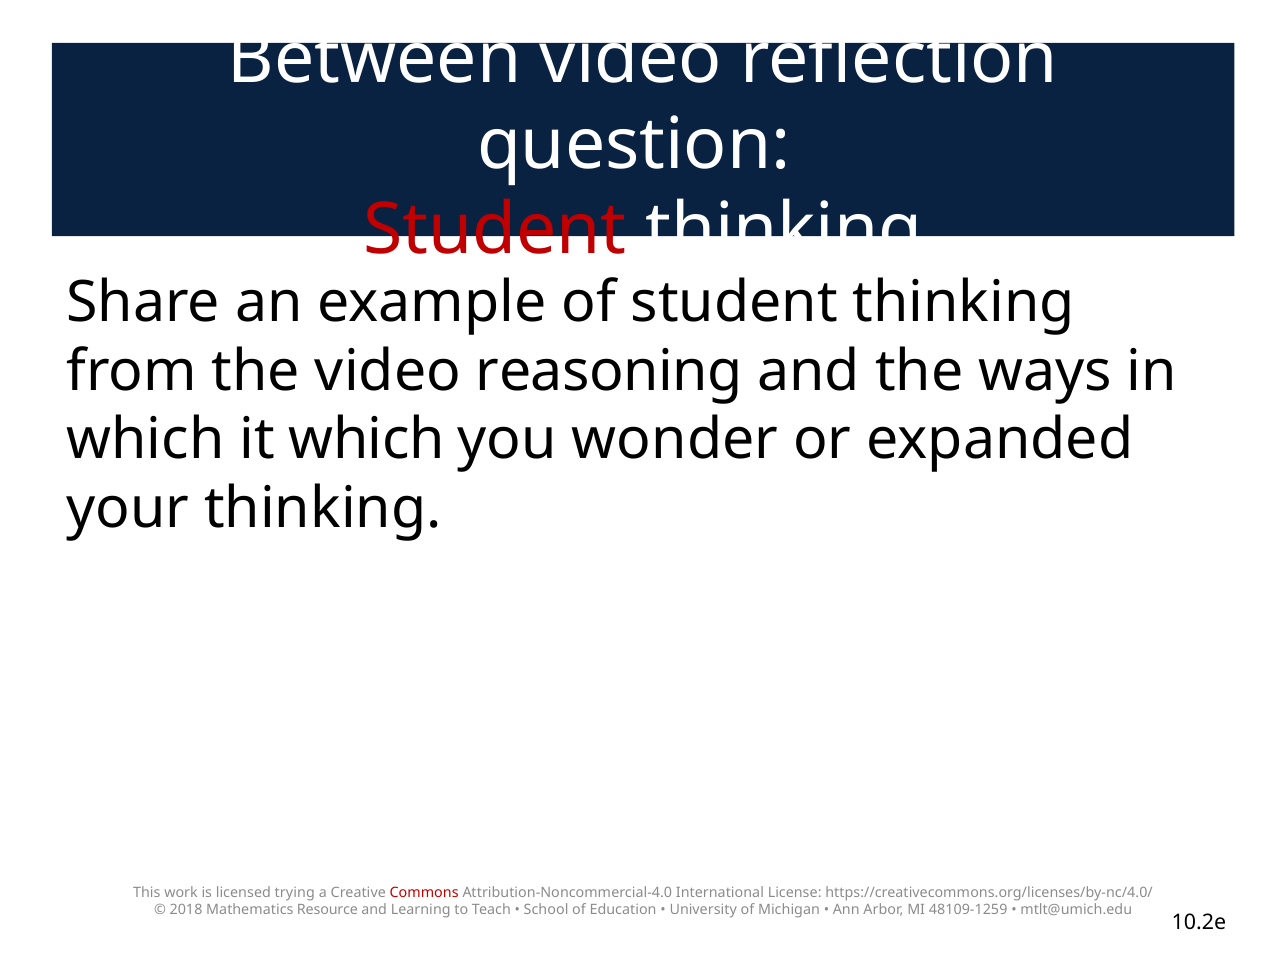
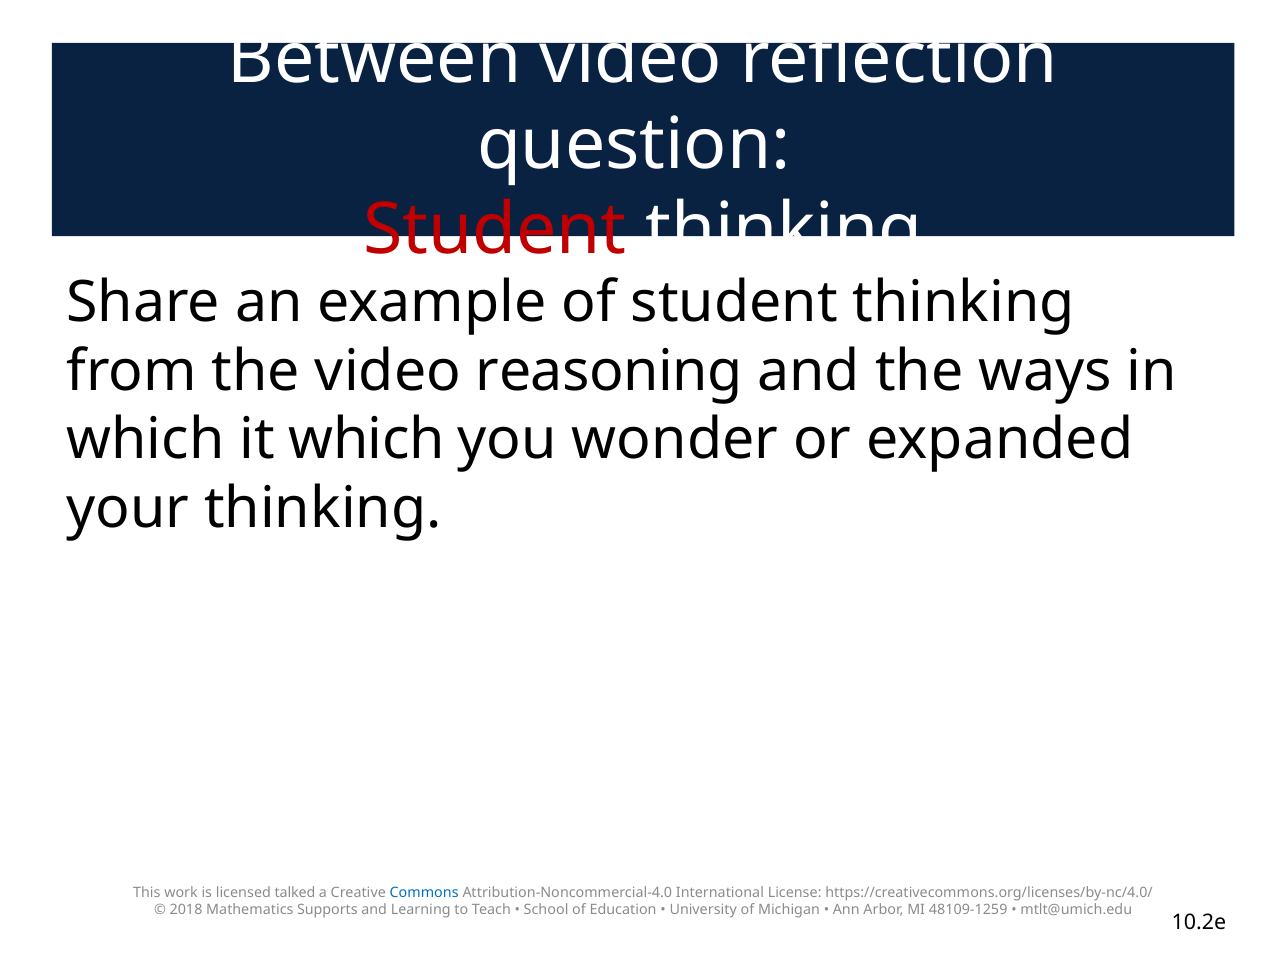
trying: trying -> talked
Commons colour: red -> blue
Resource: Resource -> Supports
